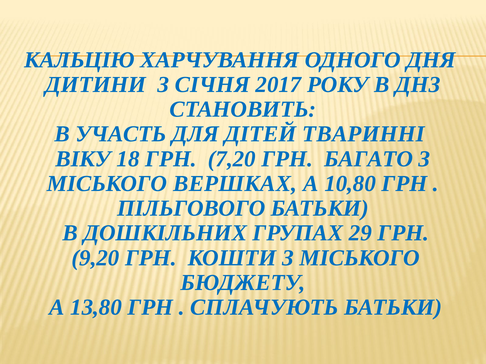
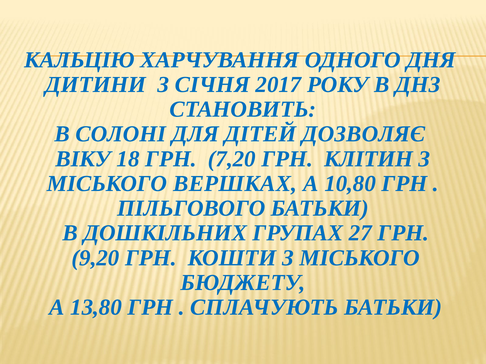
УЧАСТЬ: УЧАСТЬ -> СОЛОНІ
ТВАРИННІ: ТВАРИННІ -> ДОЗВОЛЯЄ
БАГАТО: БАГАТО -> КЛІТИН
29: 29 -> 27
